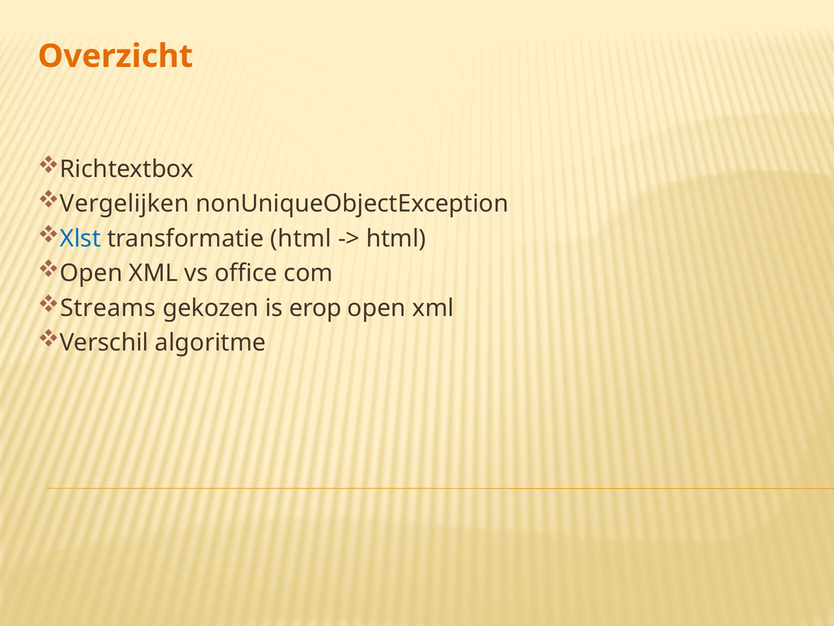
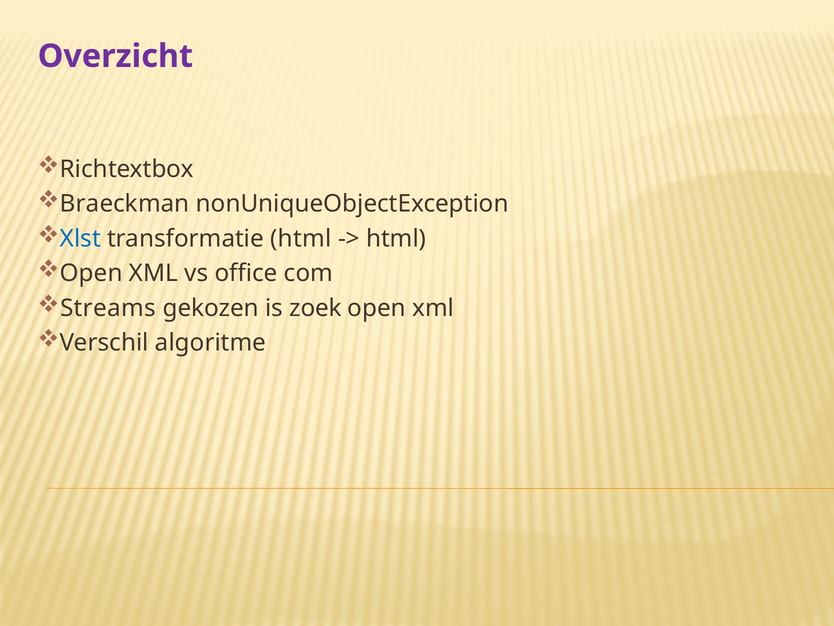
Overzicht colour: orange -> purple
Vergelijken: Vergelijken -> Braeckman
erop: erop -> zoek
